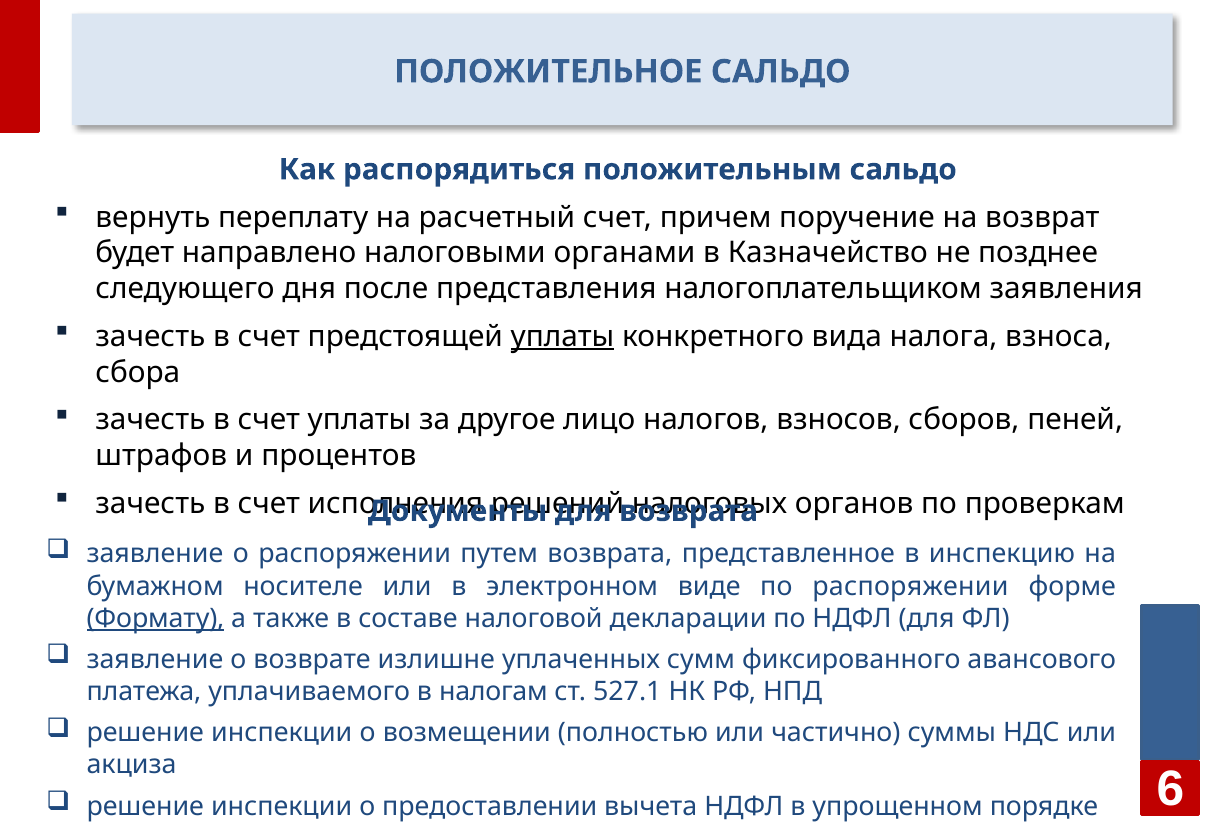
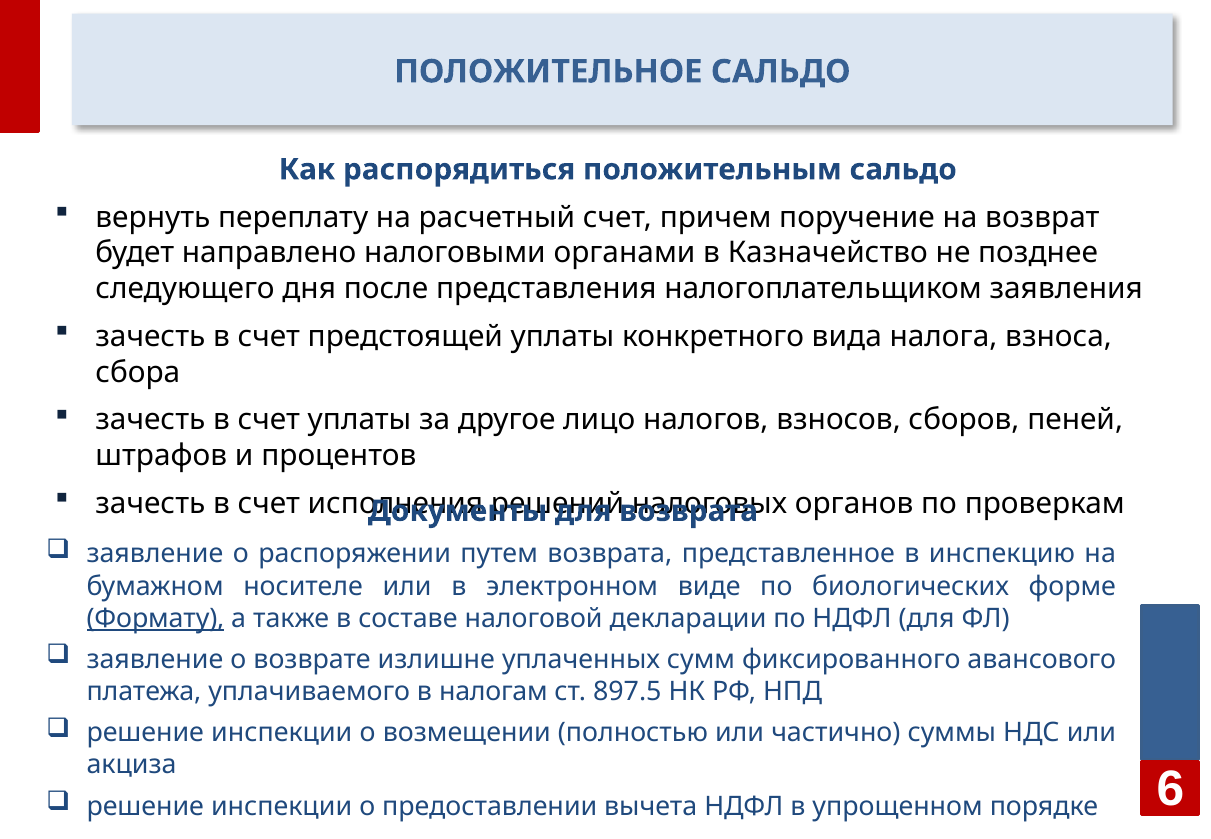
уплаты at (563, 336) underline: present -> none
по распоряжении: распоряжении -> биологических
527.1: 527.1 -> 897.5
